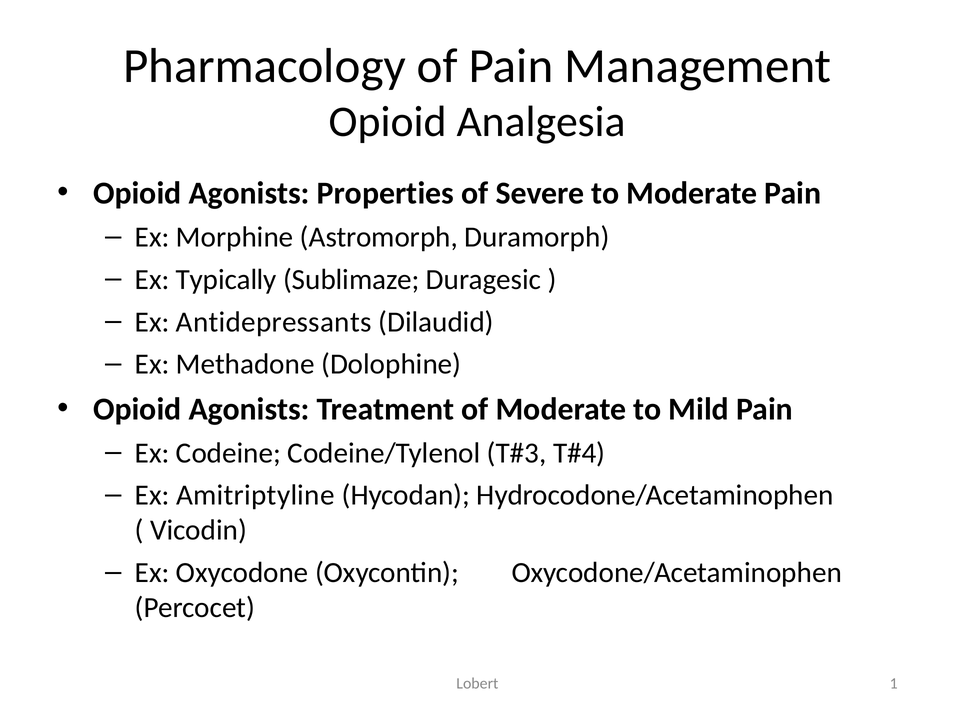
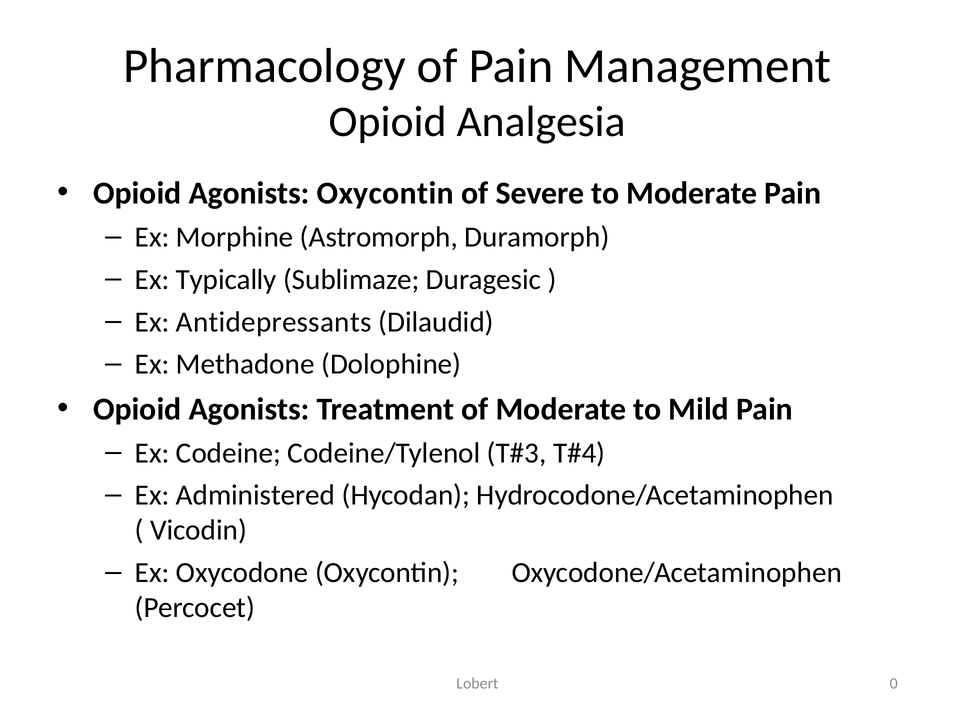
Agonists Properties: Properties -> Oxycontin
Amitriptyline: Amitriptyline -> Administered
1: 1 -> 0
